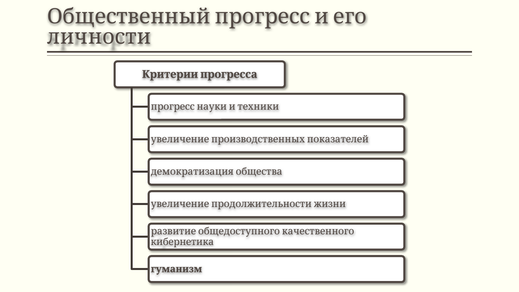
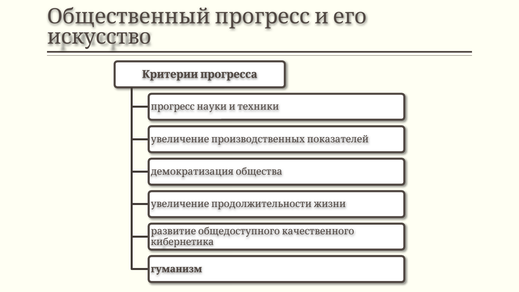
личности: личности -> искусство
